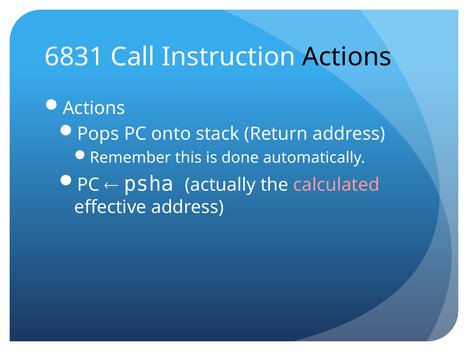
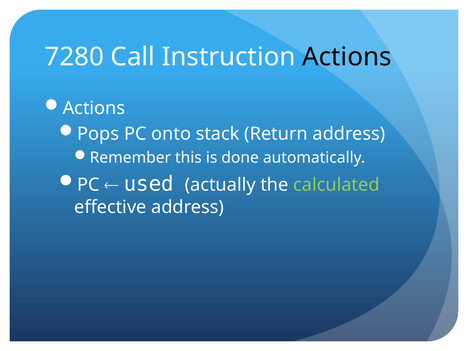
6831: 6831 -> 7280
psha: psha -> used
calculated colour: pink -> light green
